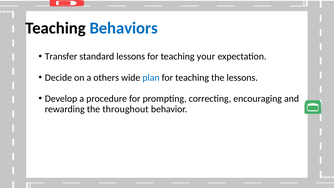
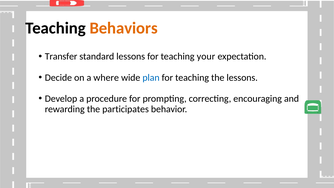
Behaviors colour: blue -> orange
others: others -> where
throughout: throughout -> participates
